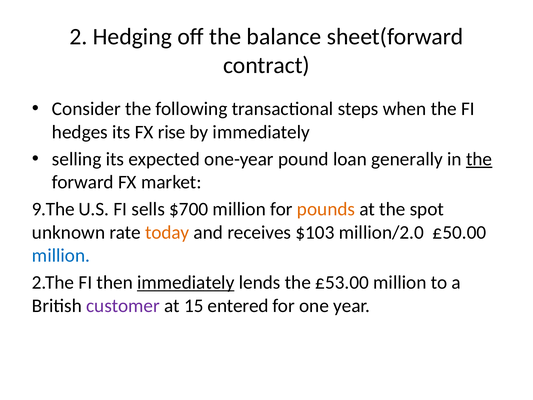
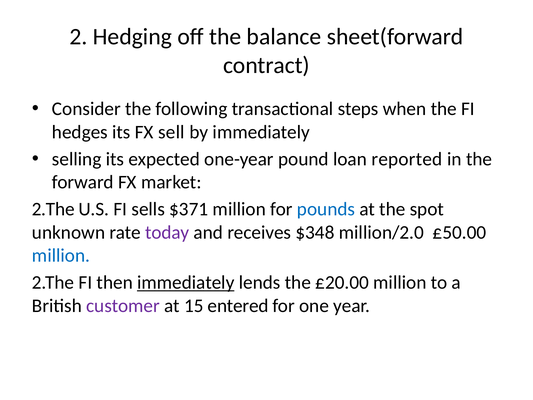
rise: rise -> sell
generally: generally -> reported
the at (479, 159) underline: present -> none
9.The at (53, 209): 9.The -> 2.The
$700: $700 -> $371
pounds colour: orange -> blue
today colour: orange -> purple
$103: $103 -> $348
£53.00: £53.00 -> £20.00
